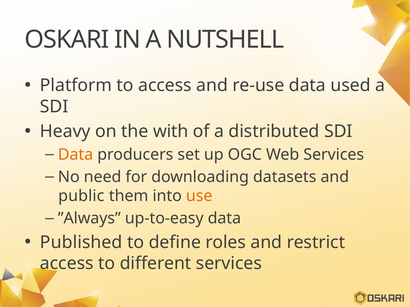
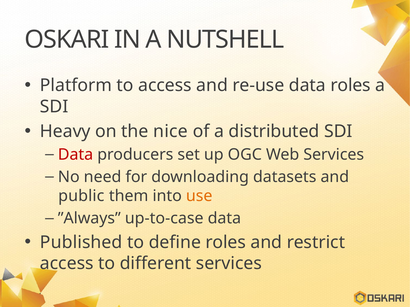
data used: used -> roles
with: with -> nice
Data at (76, 155) colour: orange -> red
up-to-easy: up-to-easy -> up-to-case
